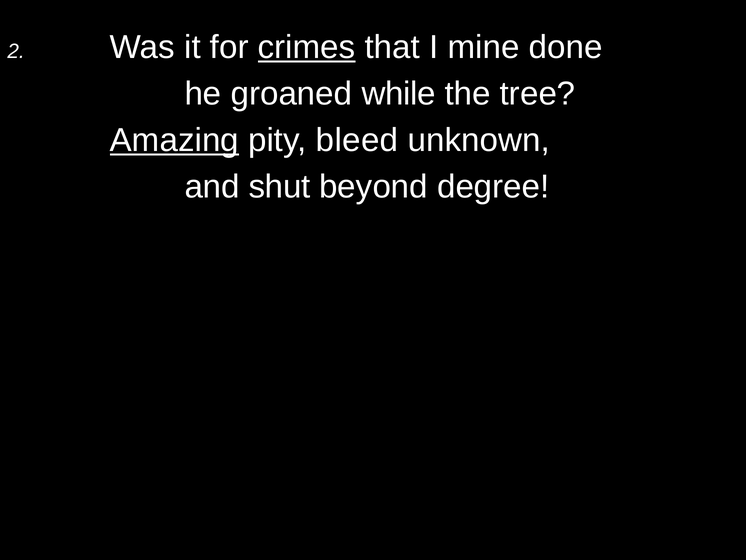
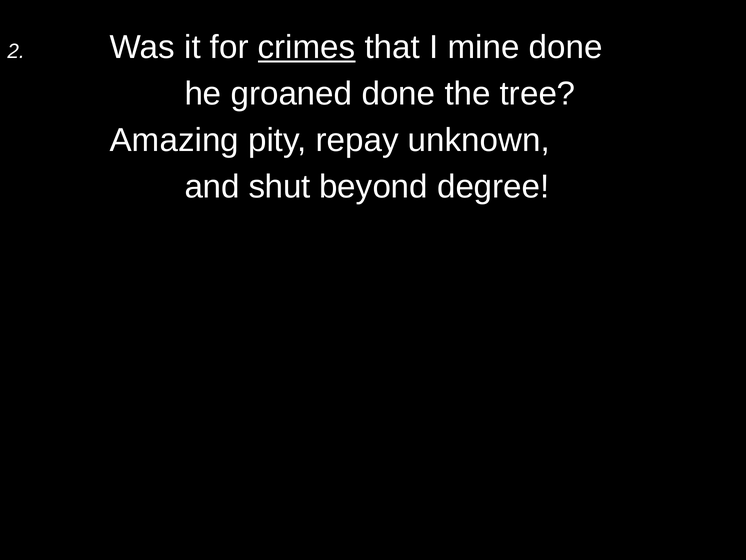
groaned while: while -> done
Amazing underline: present -> none
bleed: bleed -> repay
